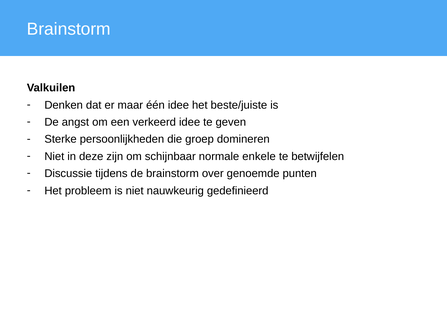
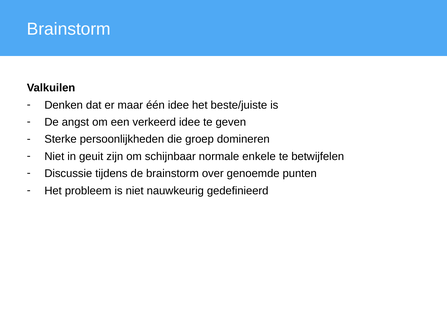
deze: deze -> geuit
